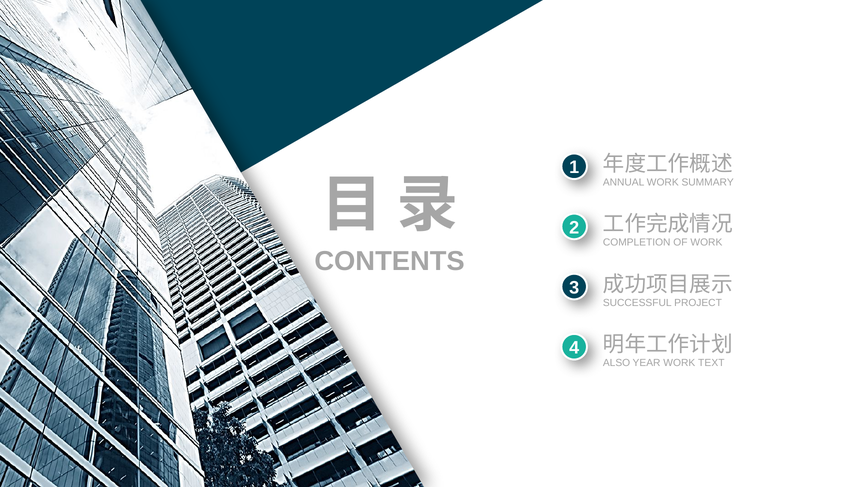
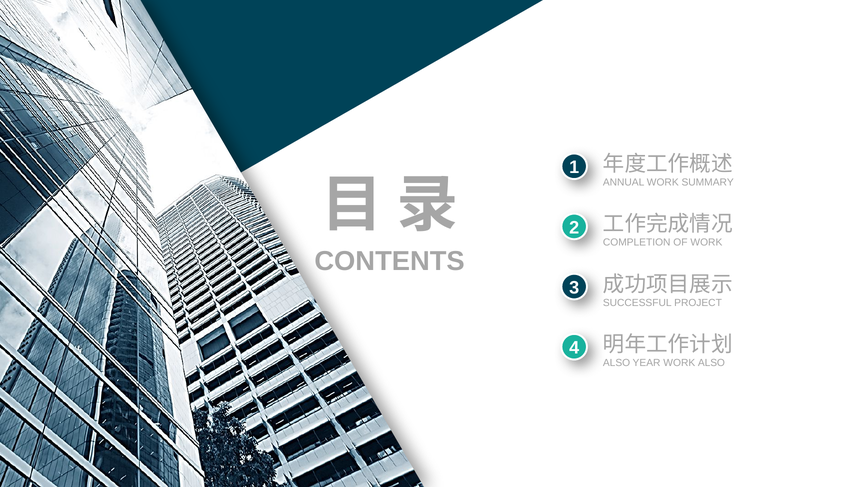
WORK TEXT: TEXT -> ALSO
